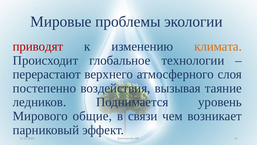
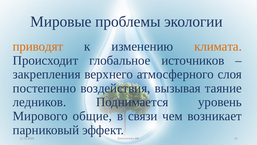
приводят colour: red -> orange
технологии: технологии -> источников
перерастают: перерастают -> закрепления
